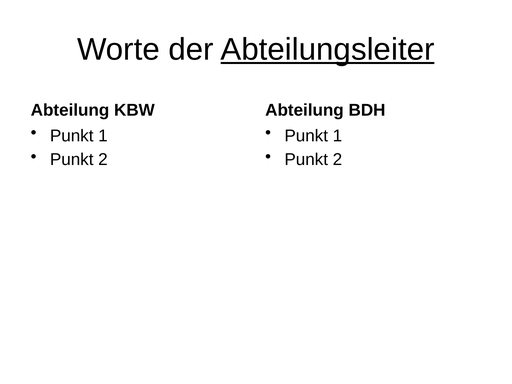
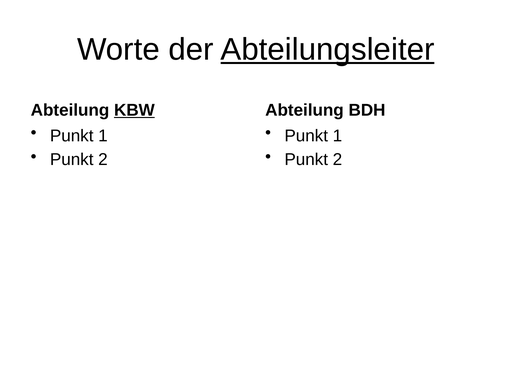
KBW underline: none -> present
